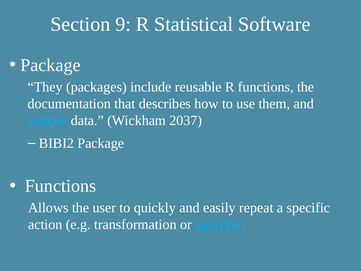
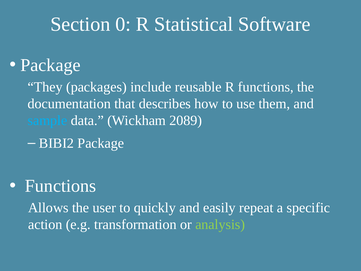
9: 9 -> 0
2037: 2037 -> 2089
analysis colour: light blue -> light green
